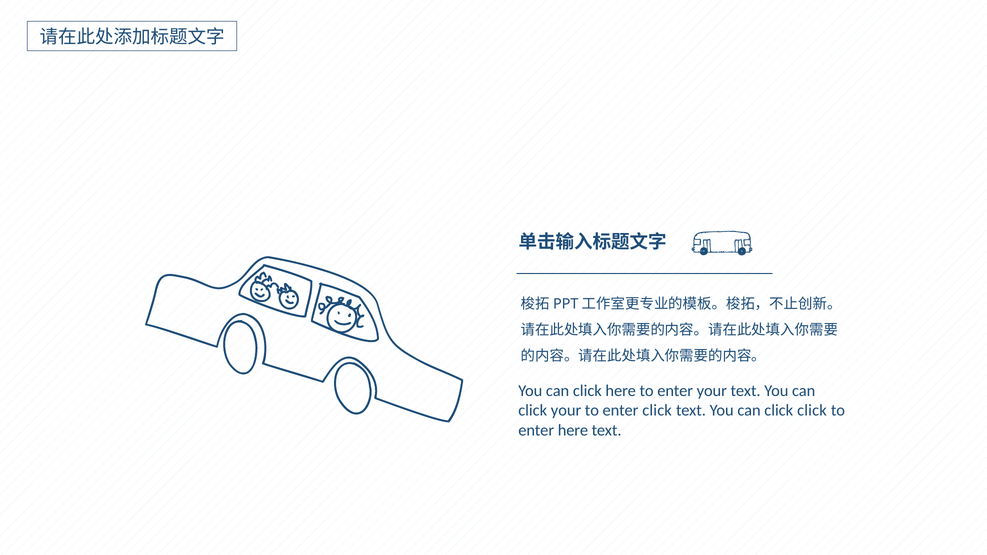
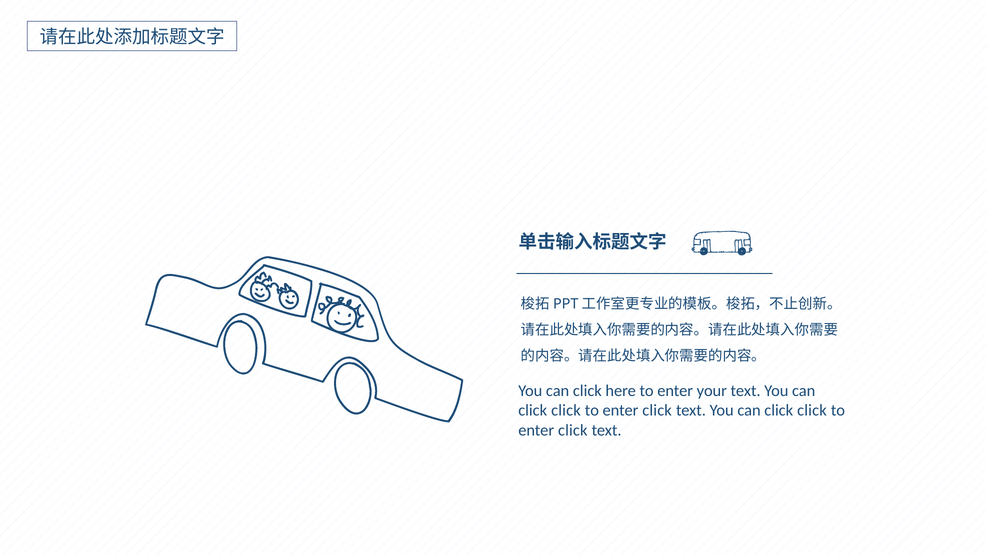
your at (566, 411): your -> click
here at (573, 430): here -> click
